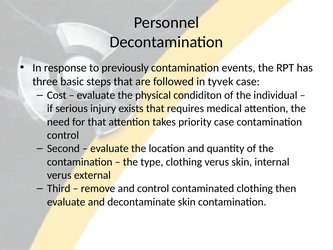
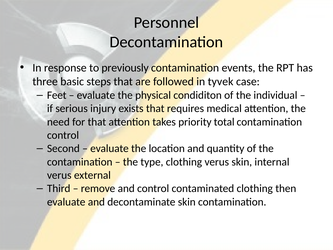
Cost: Cost -> Feet
priority case: case -> total
